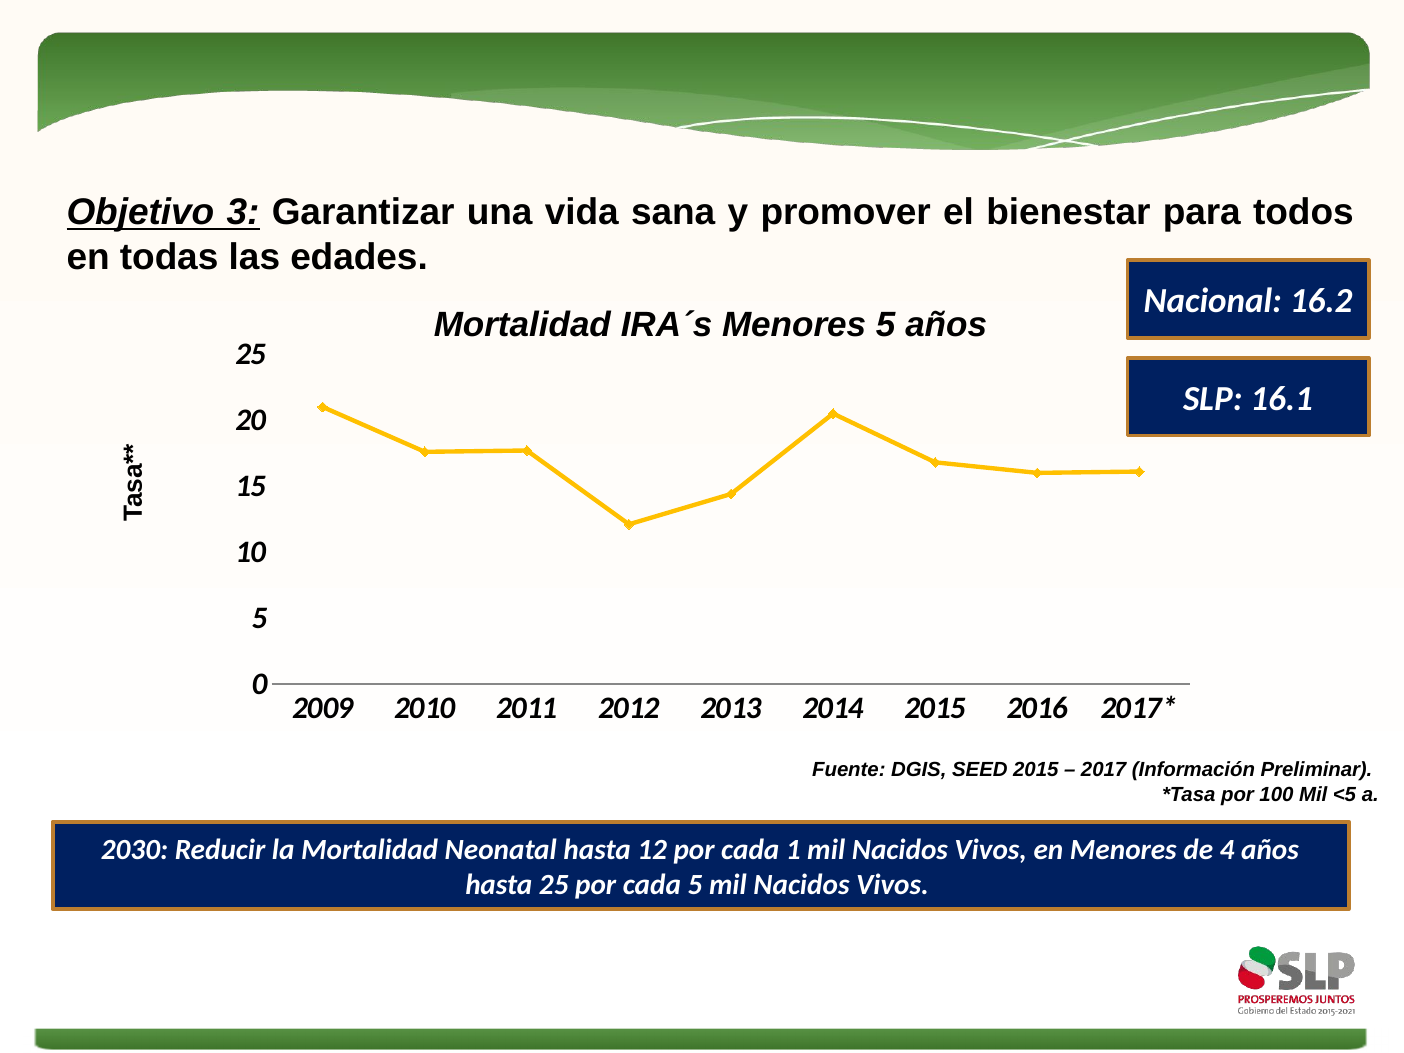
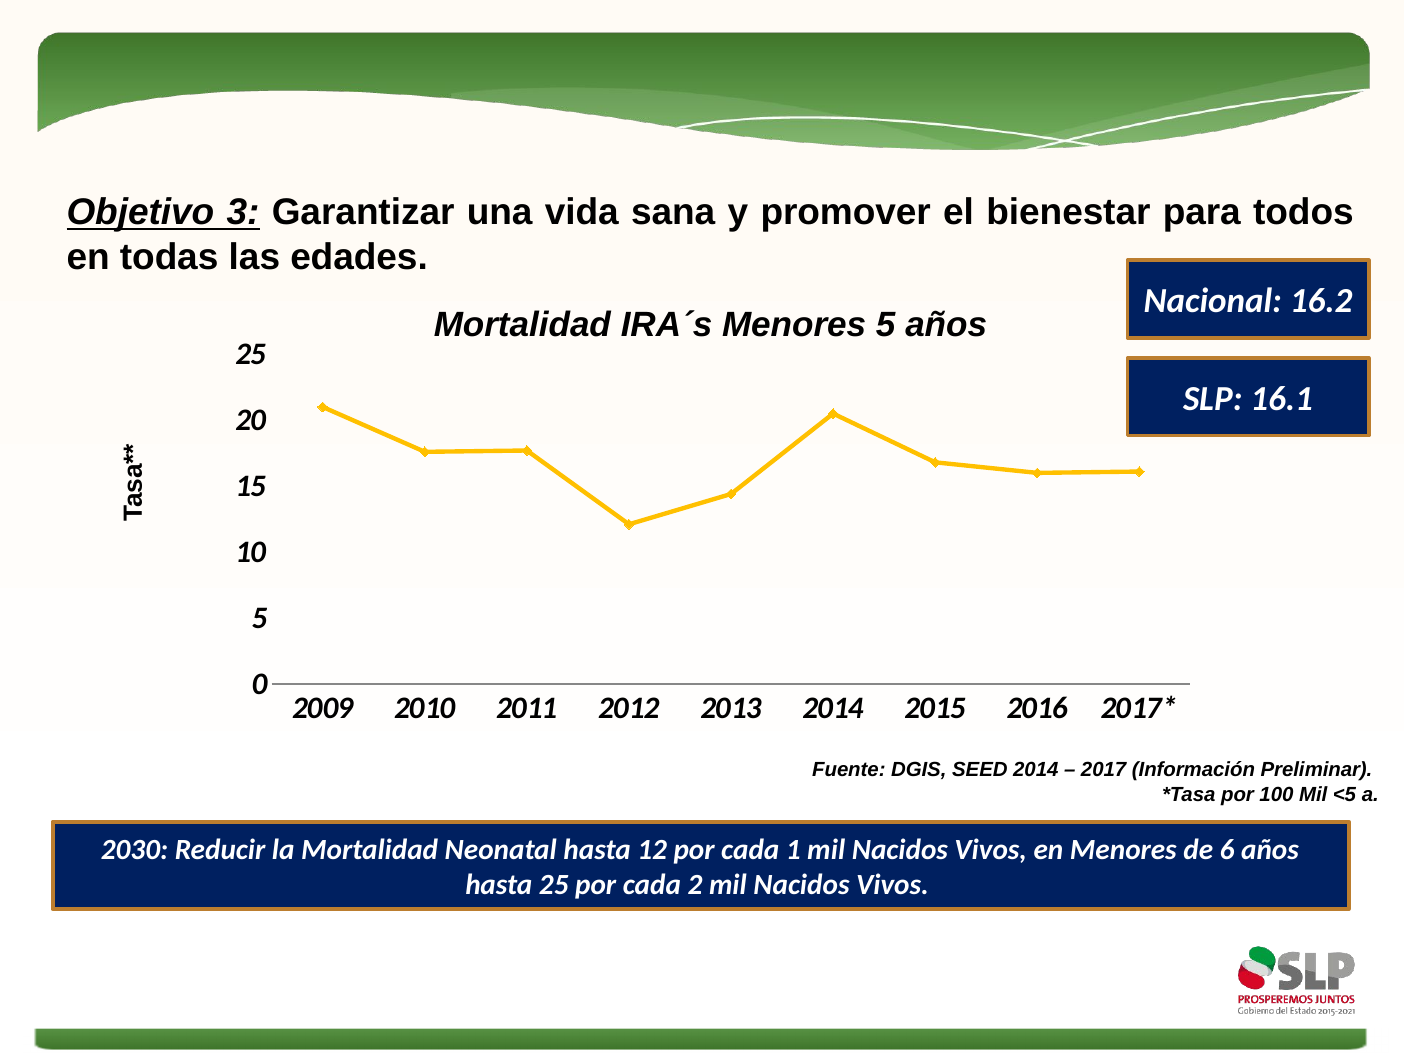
SEED 2015: 2015 -> 2014
4: 4 -> 6
cada 5: 5 -> 2
